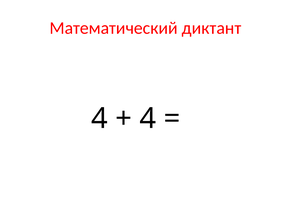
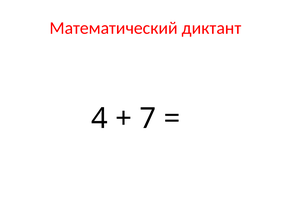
4 at (148, 119): 4 -> 7
